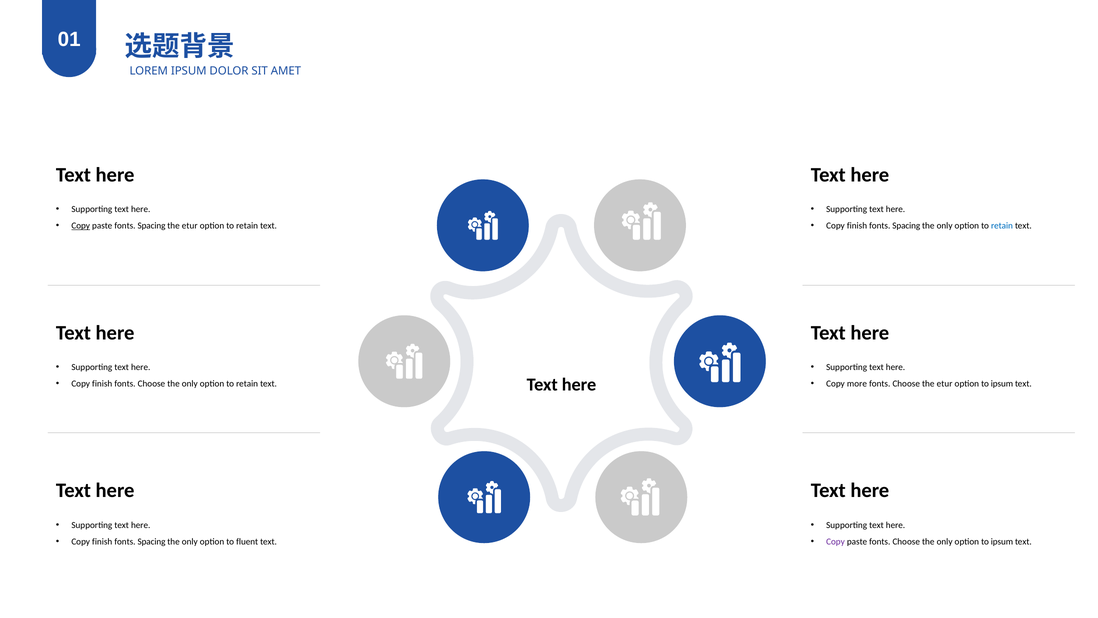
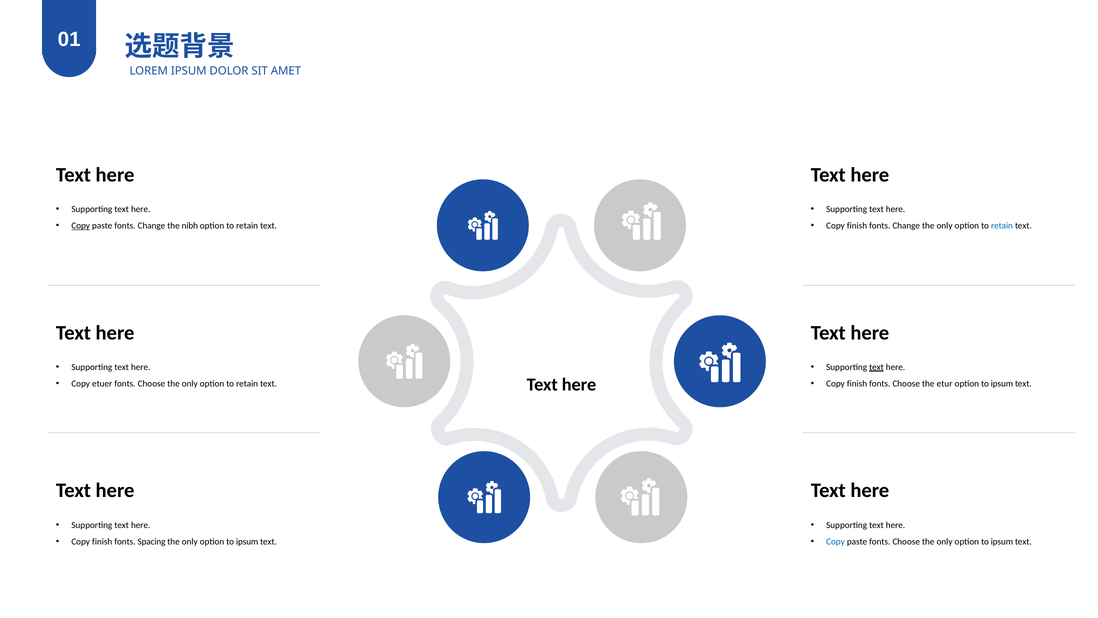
paste fonts Spacing: Spacing -> Change
etur at (190, 226): etur -> nibh
Spacing at (906, 226): Spacing -> Change
text at (876, 367) underline: none -> present
finish at (102, 383): finish -> etuer
more at (857, 383): more -> finish
fluent at (247, 541): fluent -> ipsum
Copy at (835, 541) colour: purple -> blue
